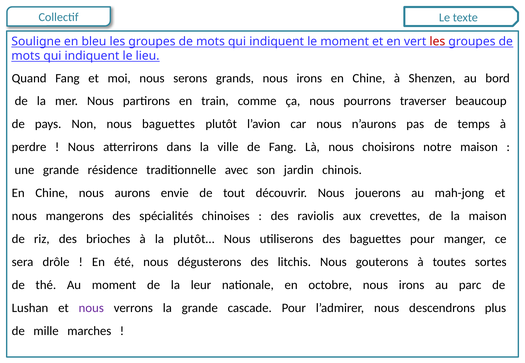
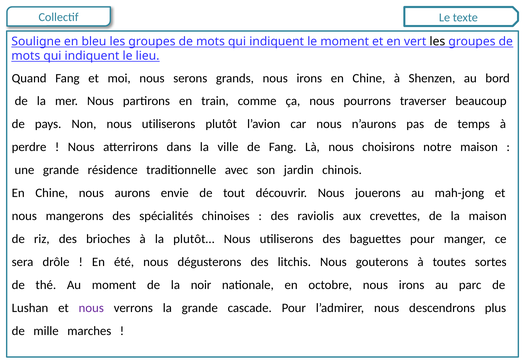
les at (437, 42) colour: red -> black
Non nous baguettes: baguettes -> utiliserons
leur: leur -> noir
